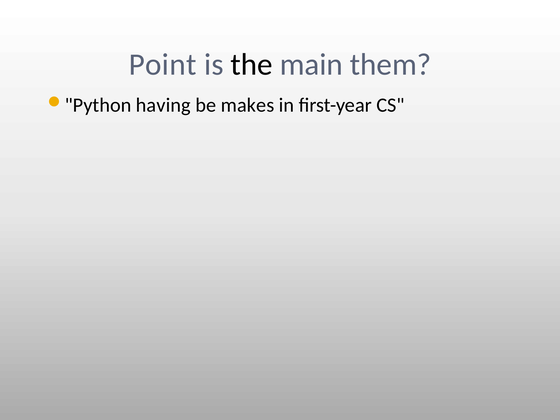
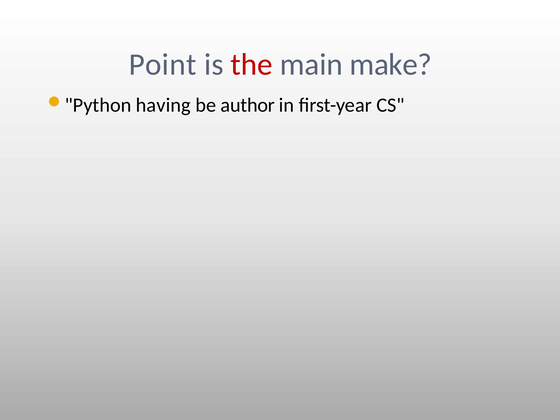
the colour: black -> red
them: them -> make
makes: makes -> author
